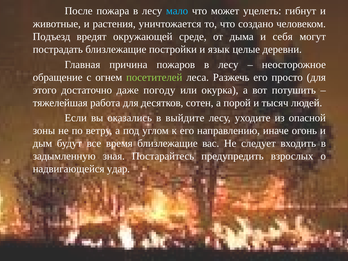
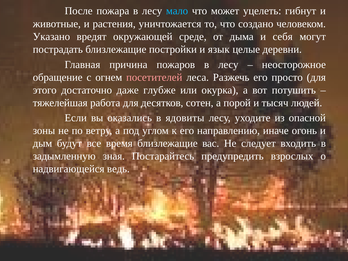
Подъезд: Подъезд -> Указано
посетителей colour: light green -> pink
погоду: погоду -> глубже
выйдите: выйдите -> ядовиты
удар: удар -> ведь
